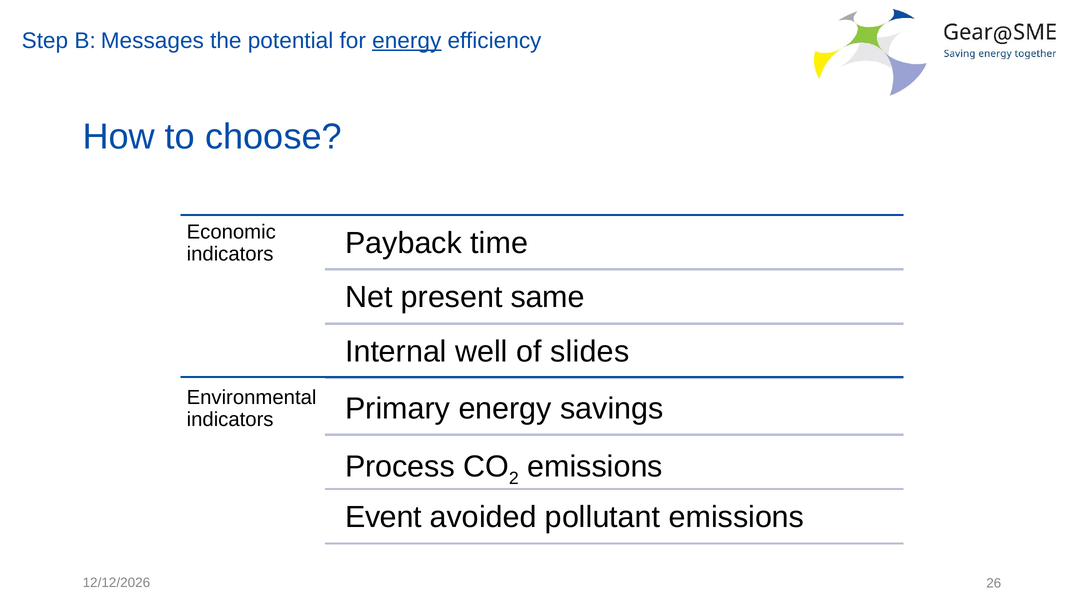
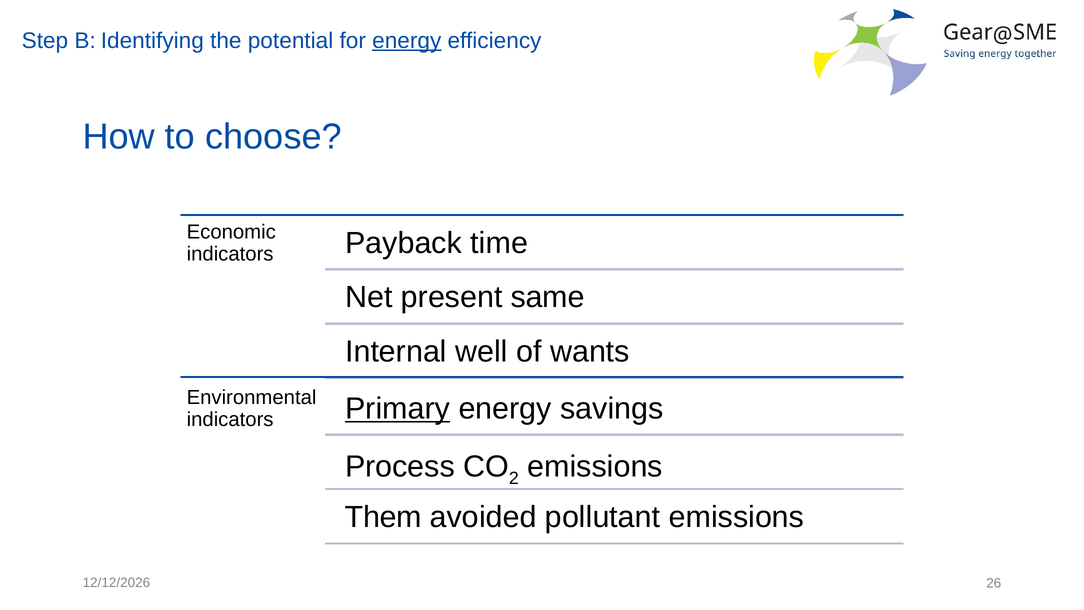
Messages: Messages -> Identifying
slides: slides -> wants
Primary underline: none -> present
Event: Event -> Them
